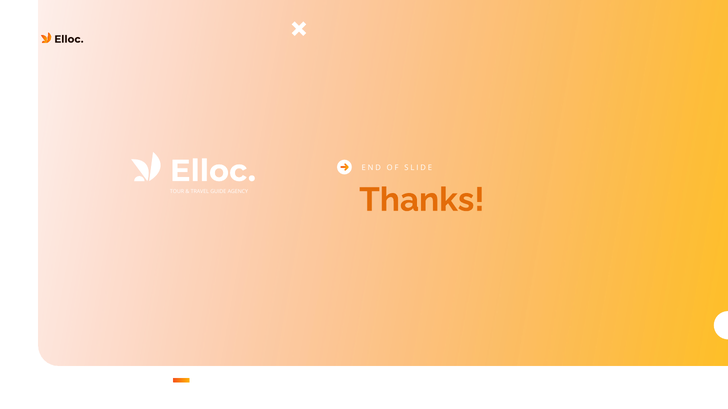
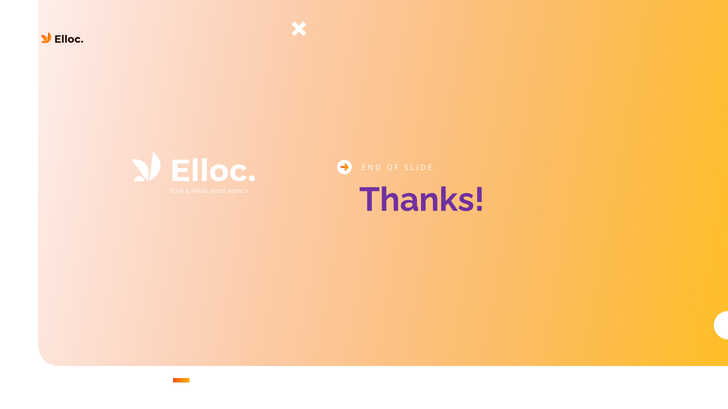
Thanks colour: orange -> purple
